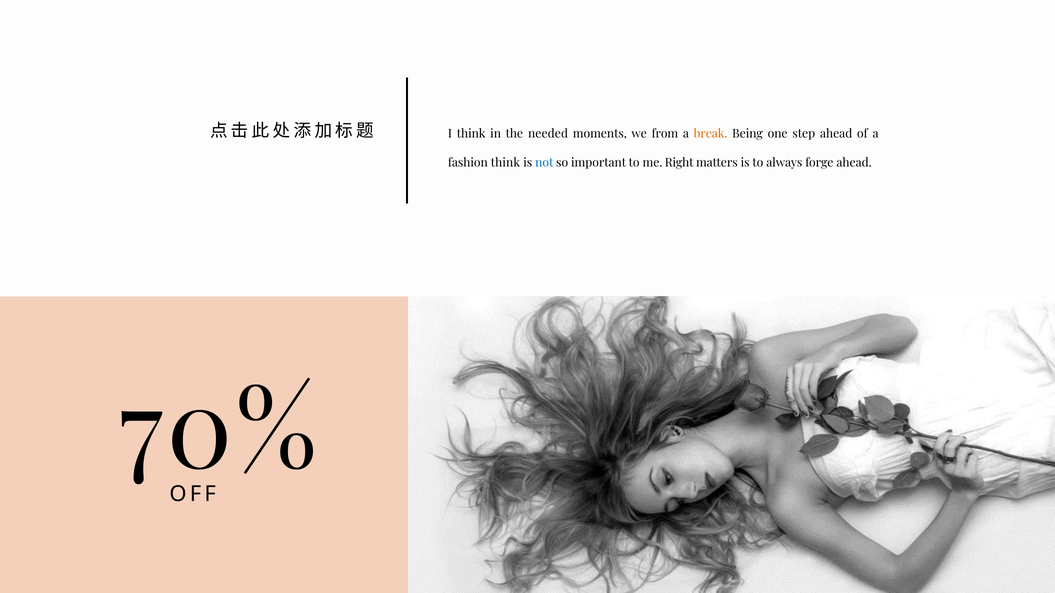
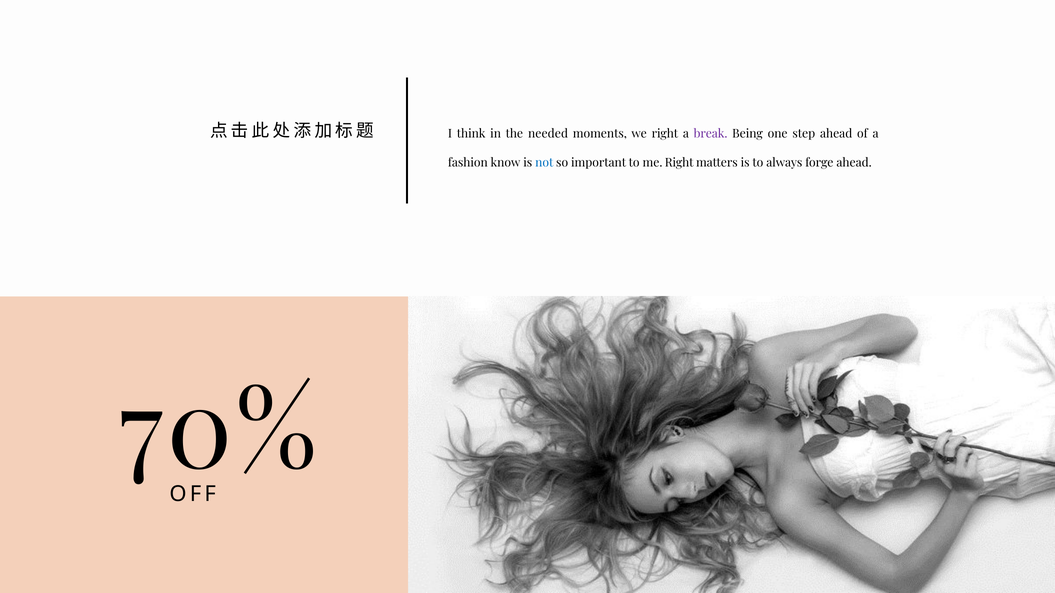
we from: from -> right
break colour: orange -> purple
fashion think: think -> know
